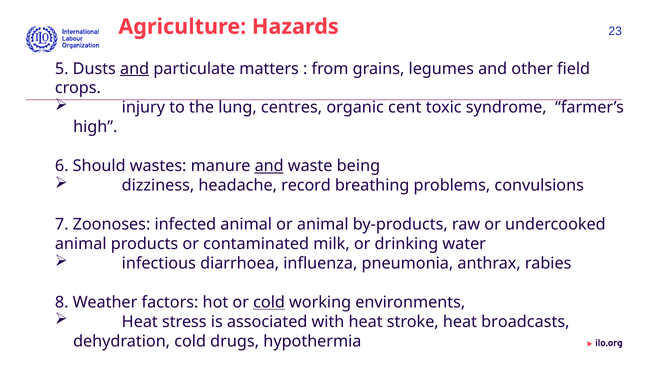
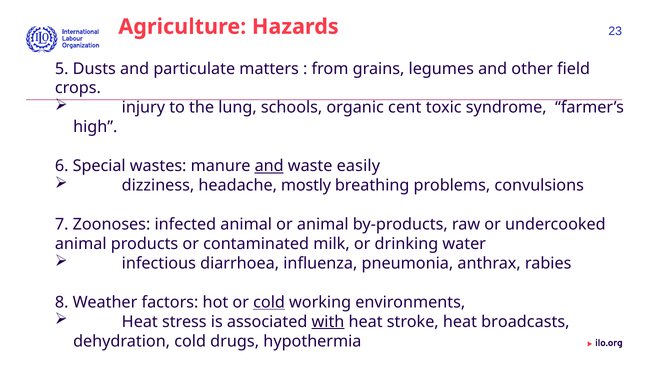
and at (135, 69) underline: present -> none
centres: centres -> schools
Should: Should -> Special
being: being -> easily
record: record -> mostly
with underline: none -> present
